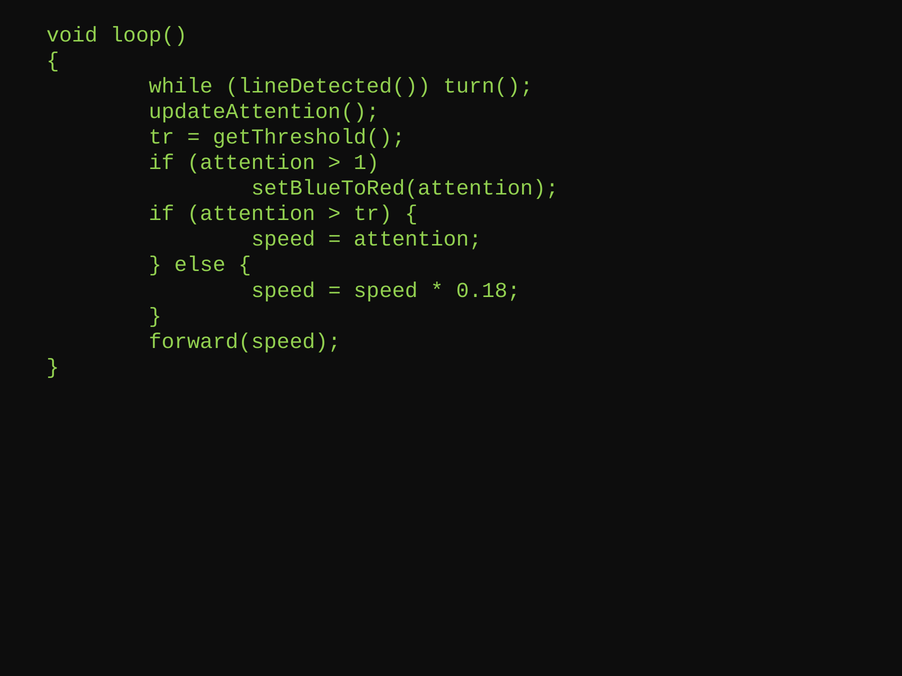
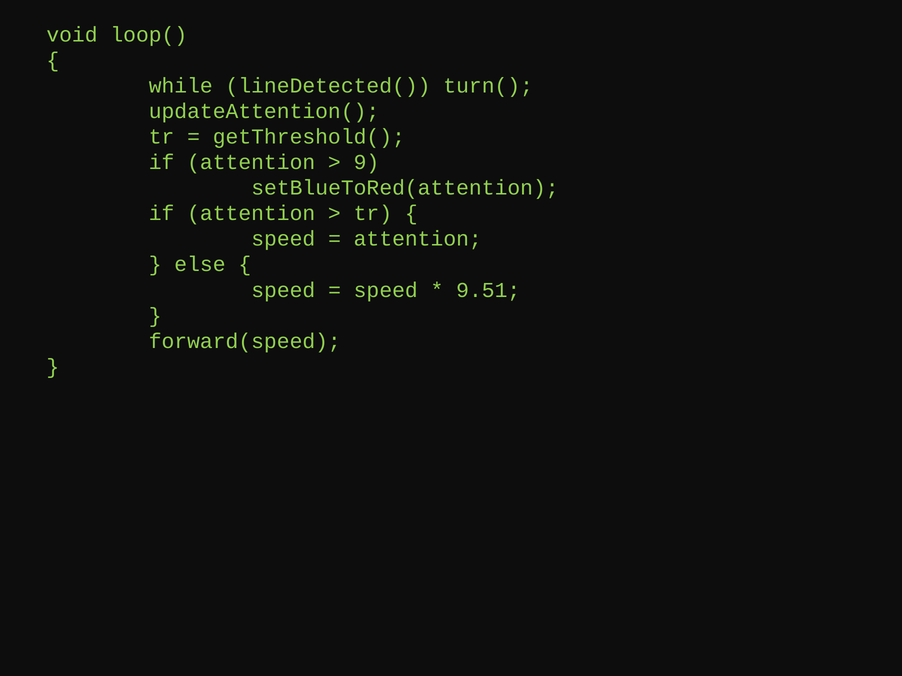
1: 1 -> 9
0.18: 0.18 -> 9.51
